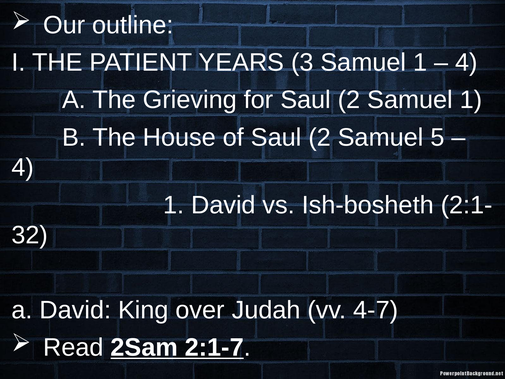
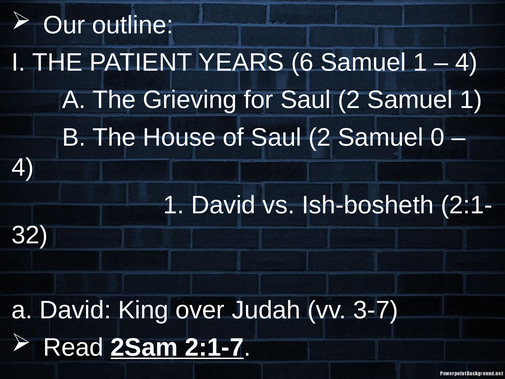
3: 3 -> 6
5: 5 -> 0
4-7: 4-7 -> 3-7
